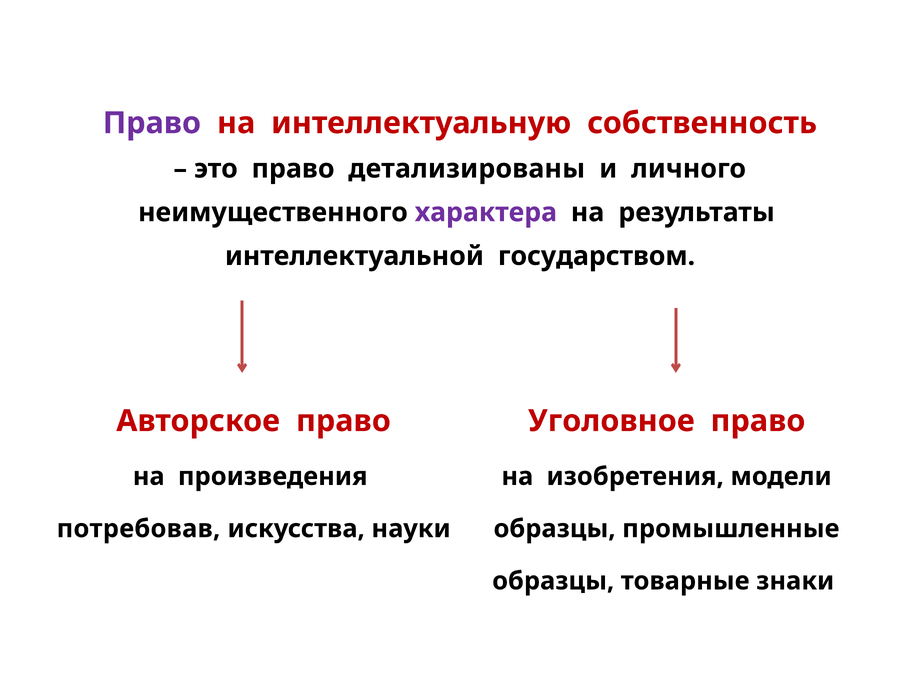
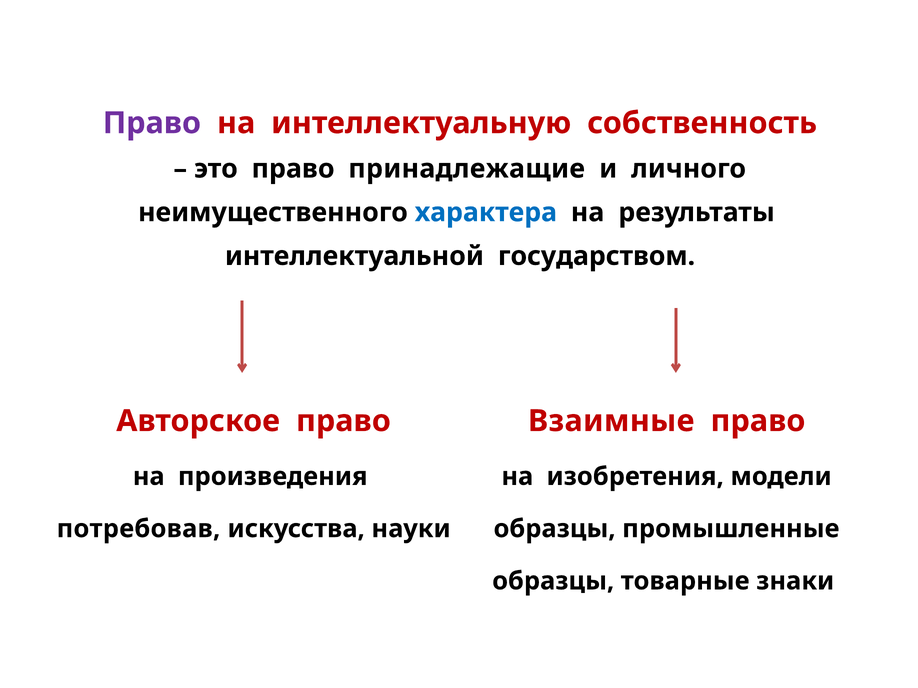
детализированы: детализированы -> принадлежащие
характера colour: purple -> blue
Уголовное: Уголовное -> Взаимные
